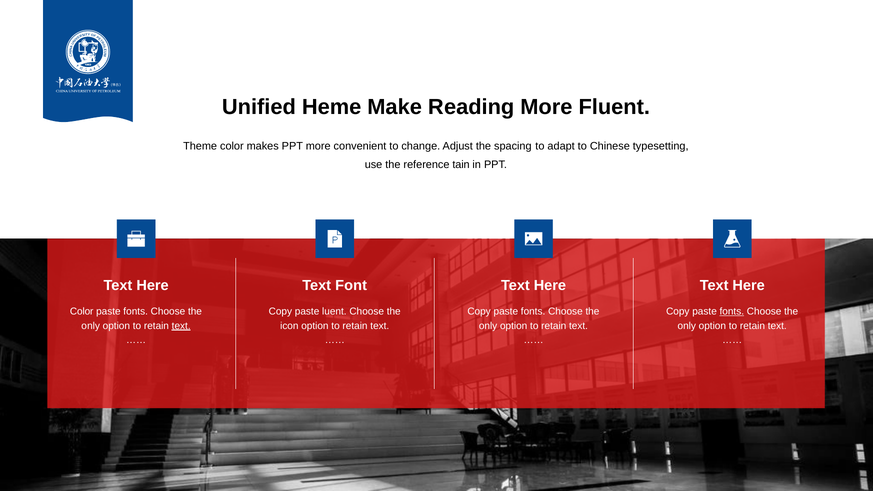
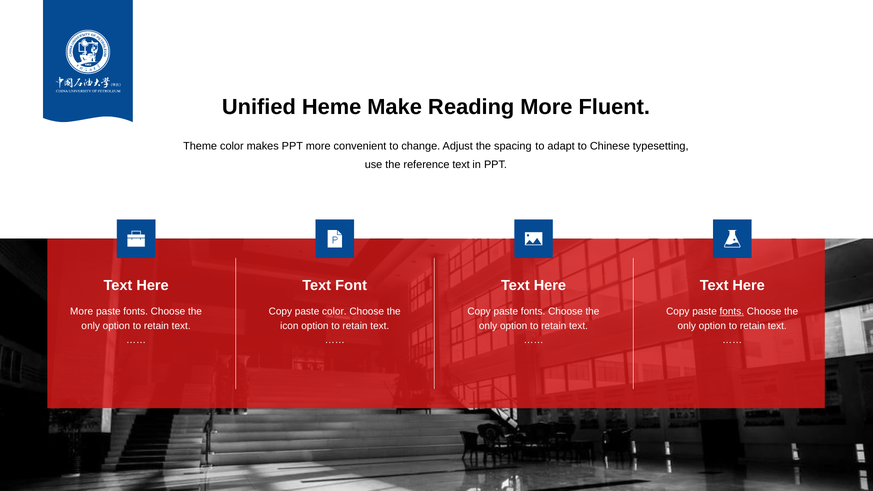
reference tain: tain -> text
Color at (82, 311): Color -> More
paste luent: luent -> color
text at (181, 326) underline: present -> none
